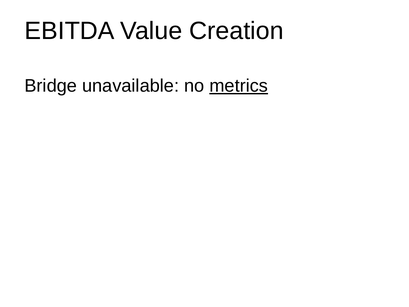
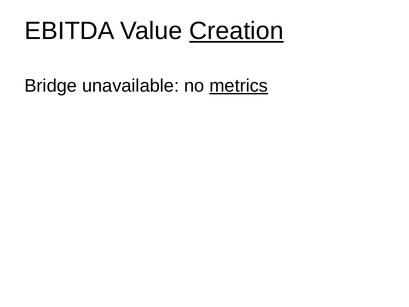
Creation underline: none -> present
